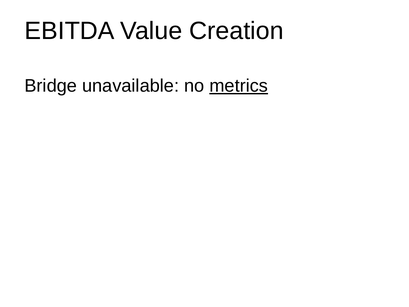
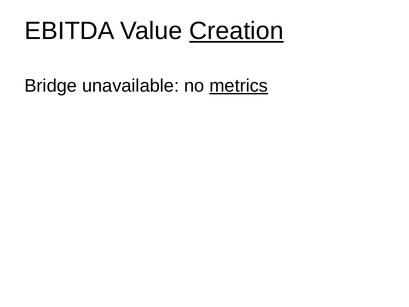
Creation underline: none -> present
